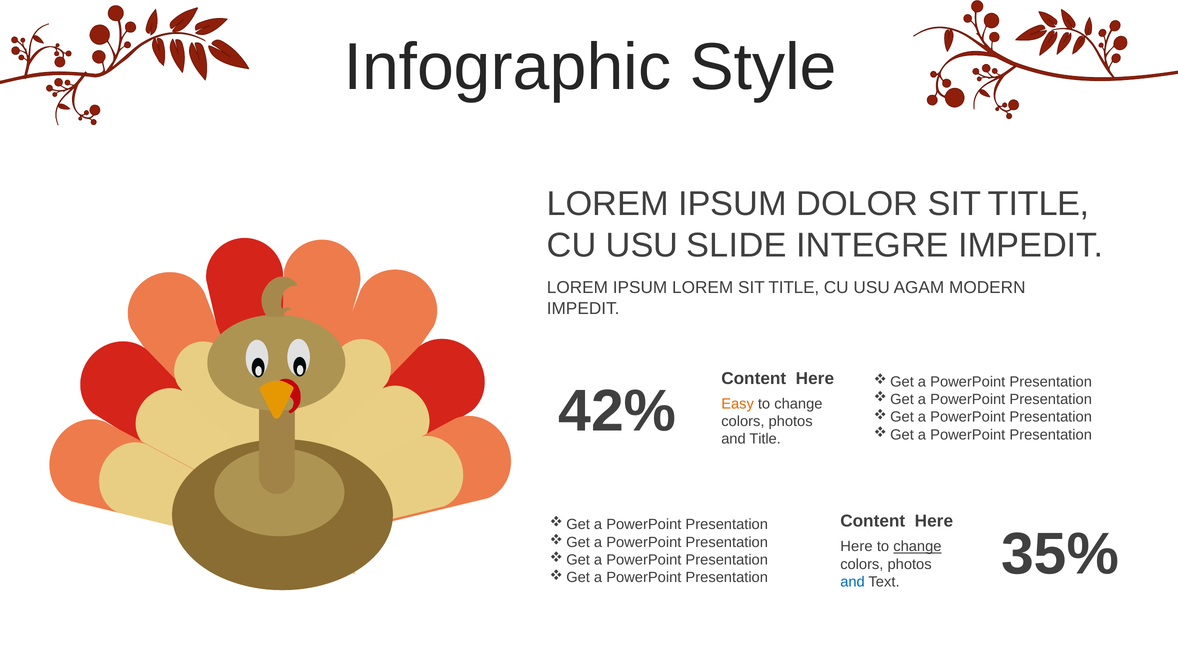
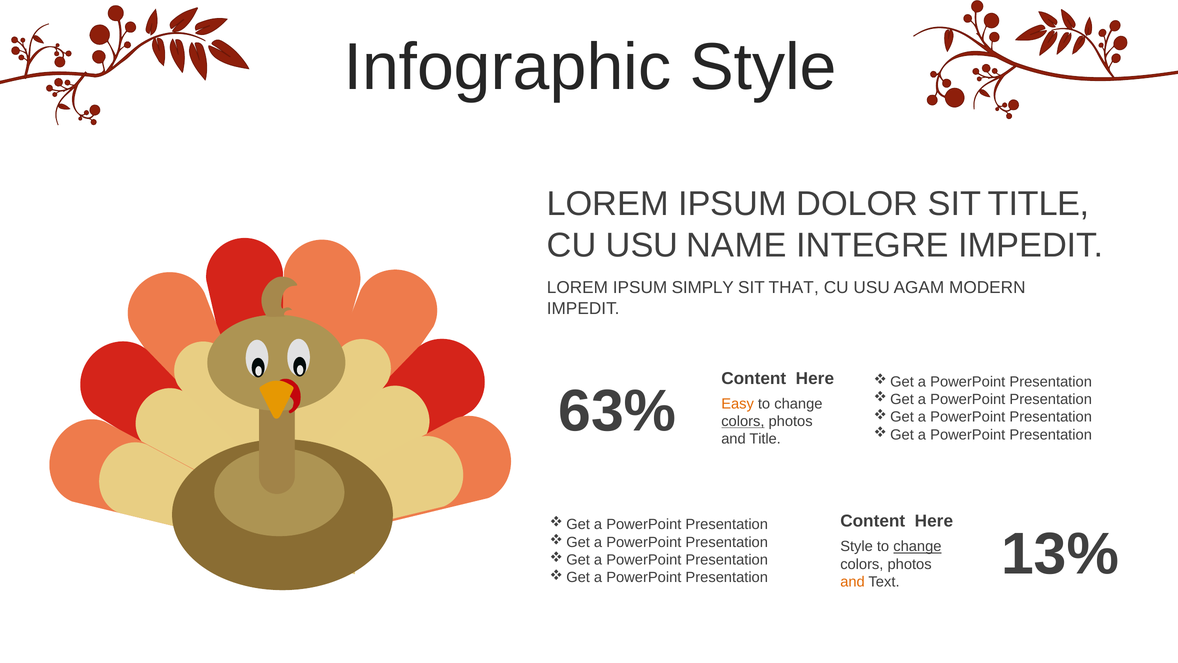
SLIDE: SLIDE -> NAME
IPSUM LOREM: LOREM -> SIMPLY
TITLE at (794, 288): TITLE -> THAT
42%: 42% -> 63%
colors at (743, 421) underline: none -> present
35%: 35% -> 13%
Here at (856, 546): Here -> Style
and at (853, 582) colour: blue -> orange
